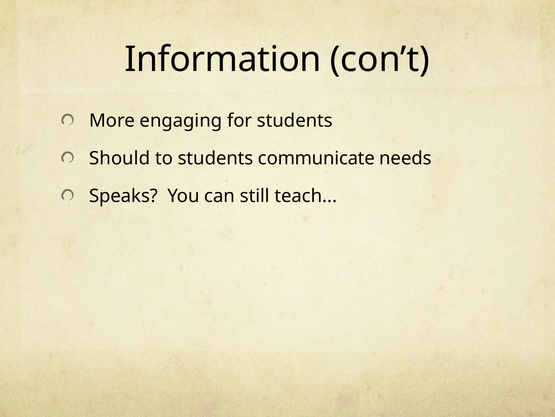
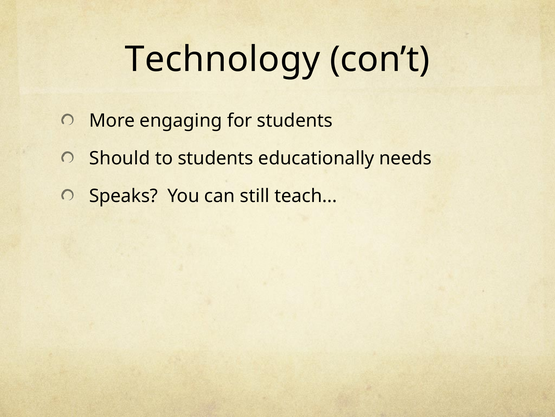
Information: Information -> Technology
communicate: communicate -> educationally
